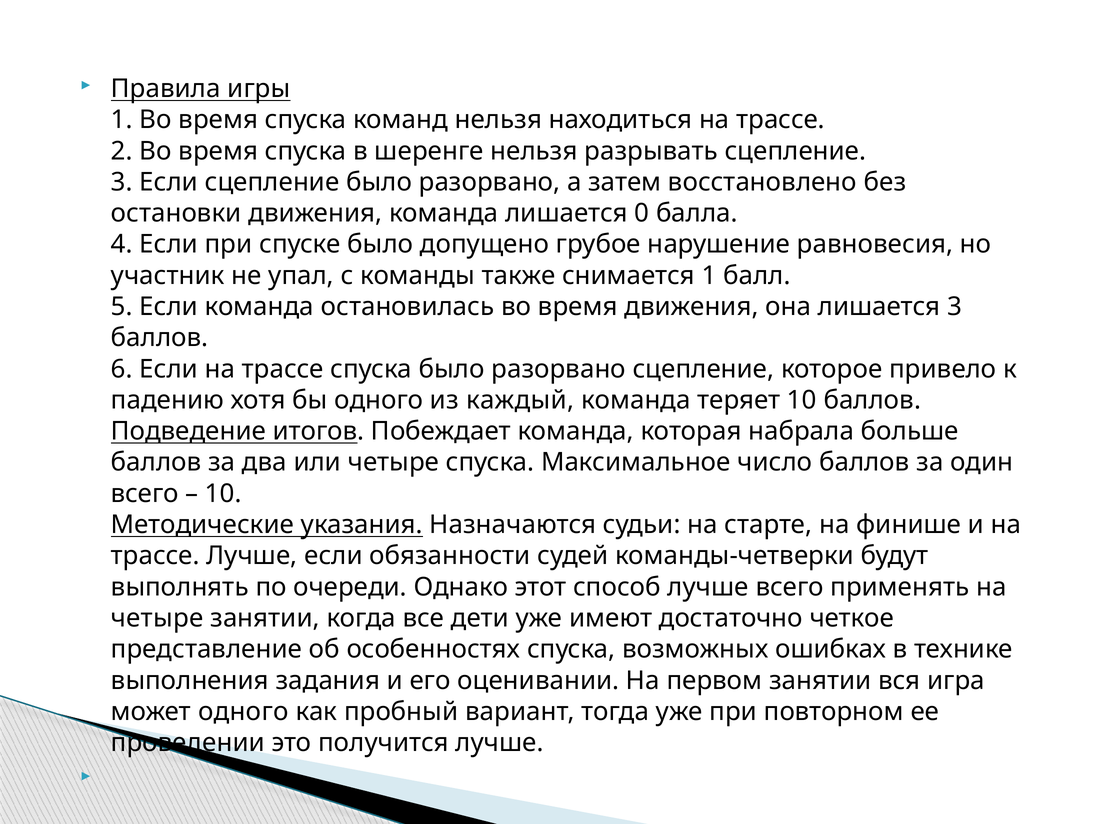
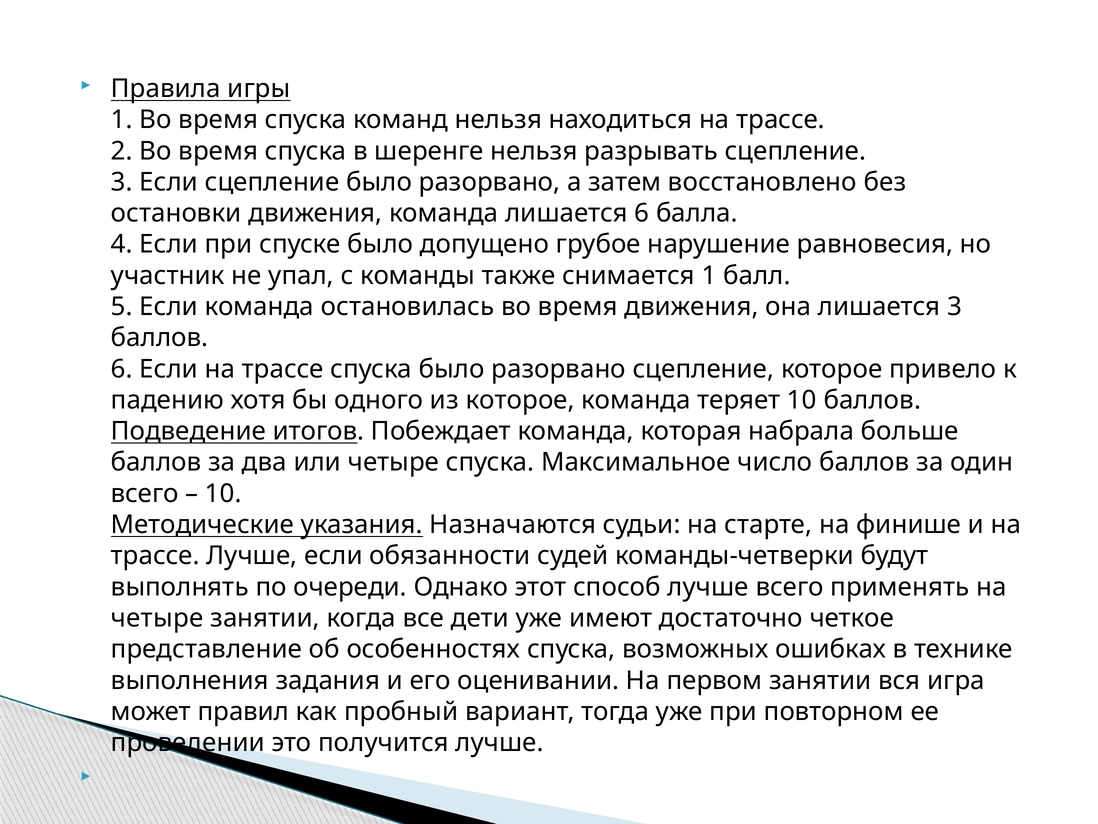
лишается 0: 0 -> 6
из каждый: каждый -> которое
может одного: одного -> правил
